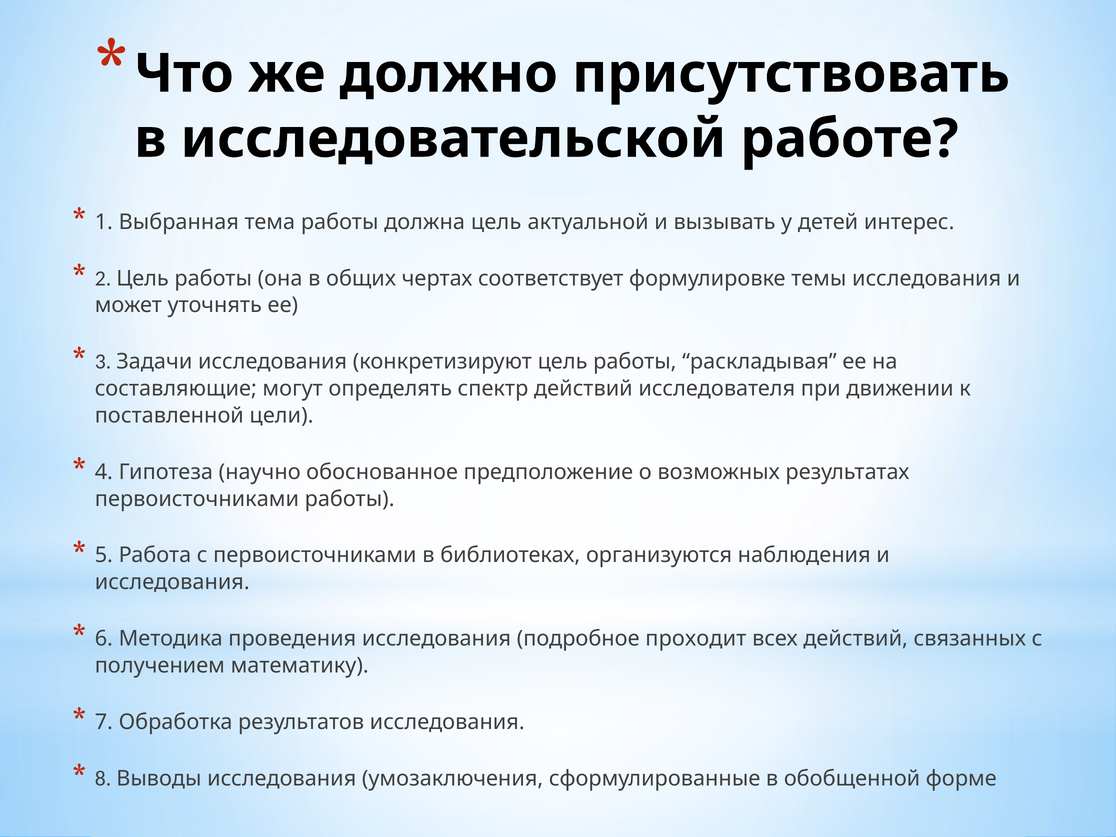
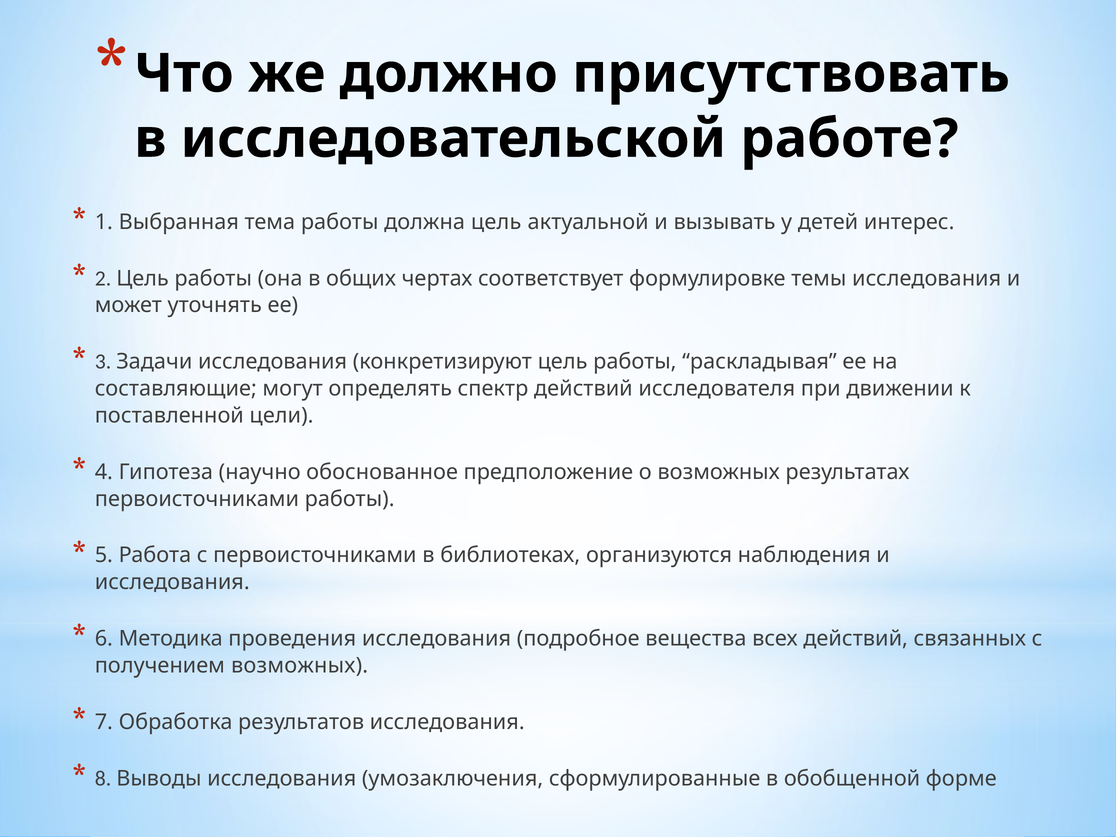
проходит: проходит -> вещества
получением математику: математику -> возможных
